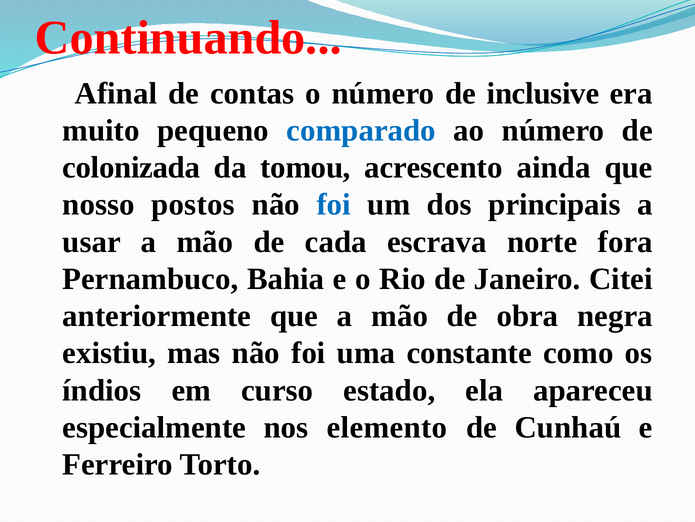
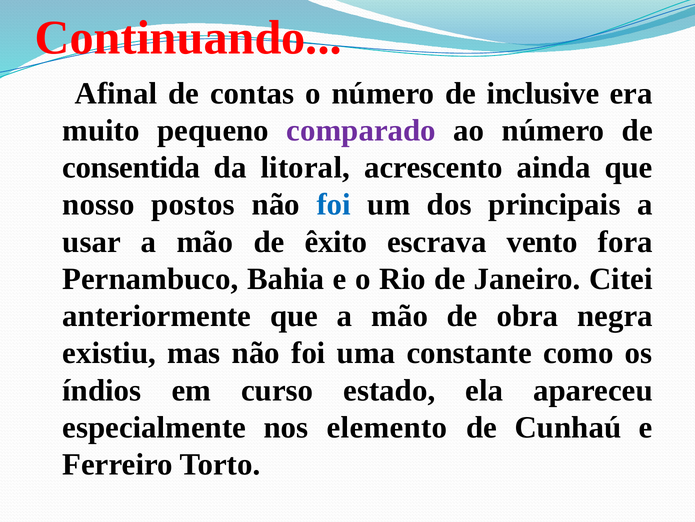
comparado colour: blue -> purple
colonizada: colonizada -> consentida
tomou: tomou -> litoral
cada: cada -> êxito
norte: norte -> vento
